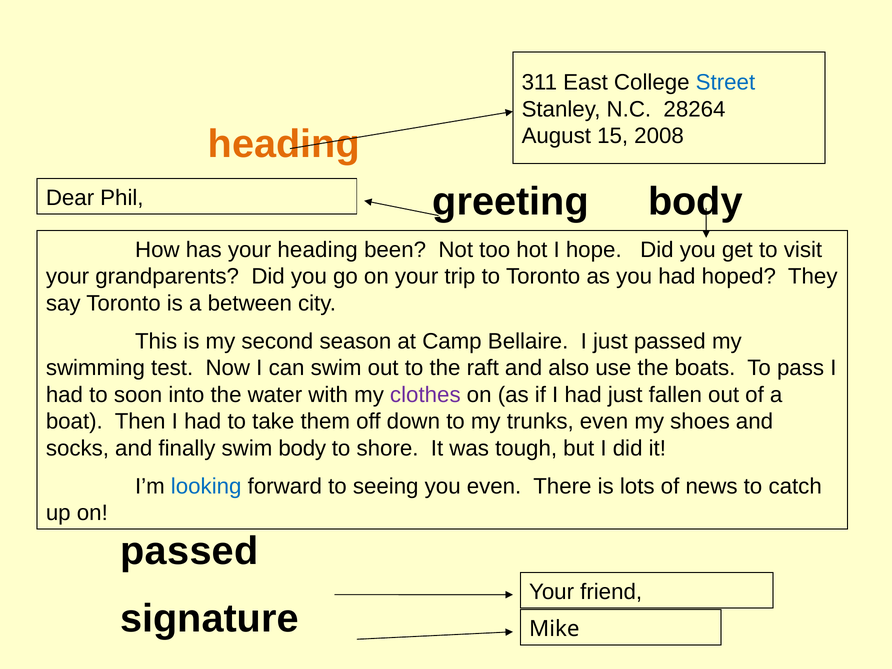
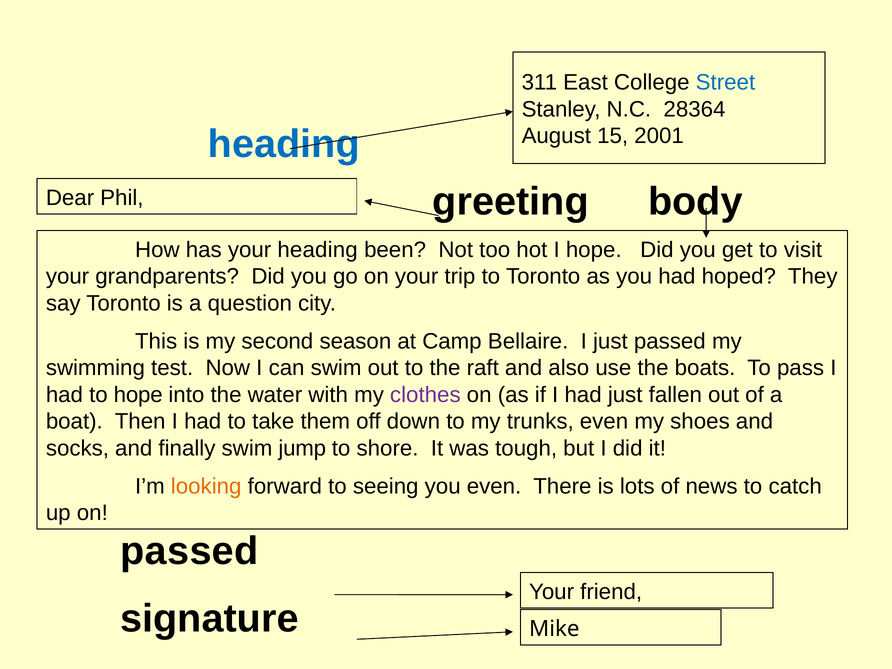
28264: 28264 -> 28364
heading at (284, 144) colour: orange -> blue
2008: 2008 -> 2001
between: between -> question
to soon: soon -> hope
swim body: body -> jump
looking colour: blue -> orange
